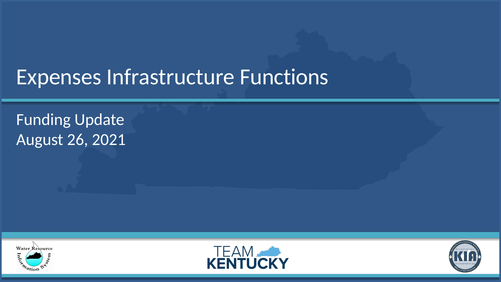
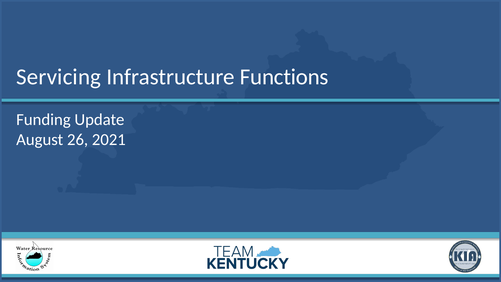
Expenses: Expenses -> Servicing
